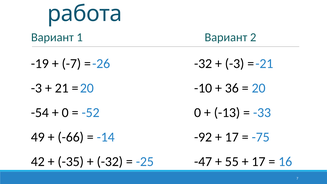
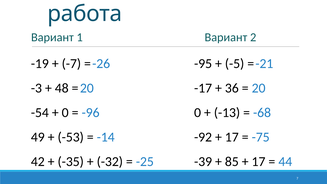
-32 at (203, 64): -32 -> -95
-3 at (235, 64): -3 -> -5
21: 21 -> 48
-10: -10 -> -17
-52: -52 -> -96
-33: -33 -> -68
-66: -66 -> -53
-47: -47 -> -39
55: 55 -> 85
16: 16 -> 44
